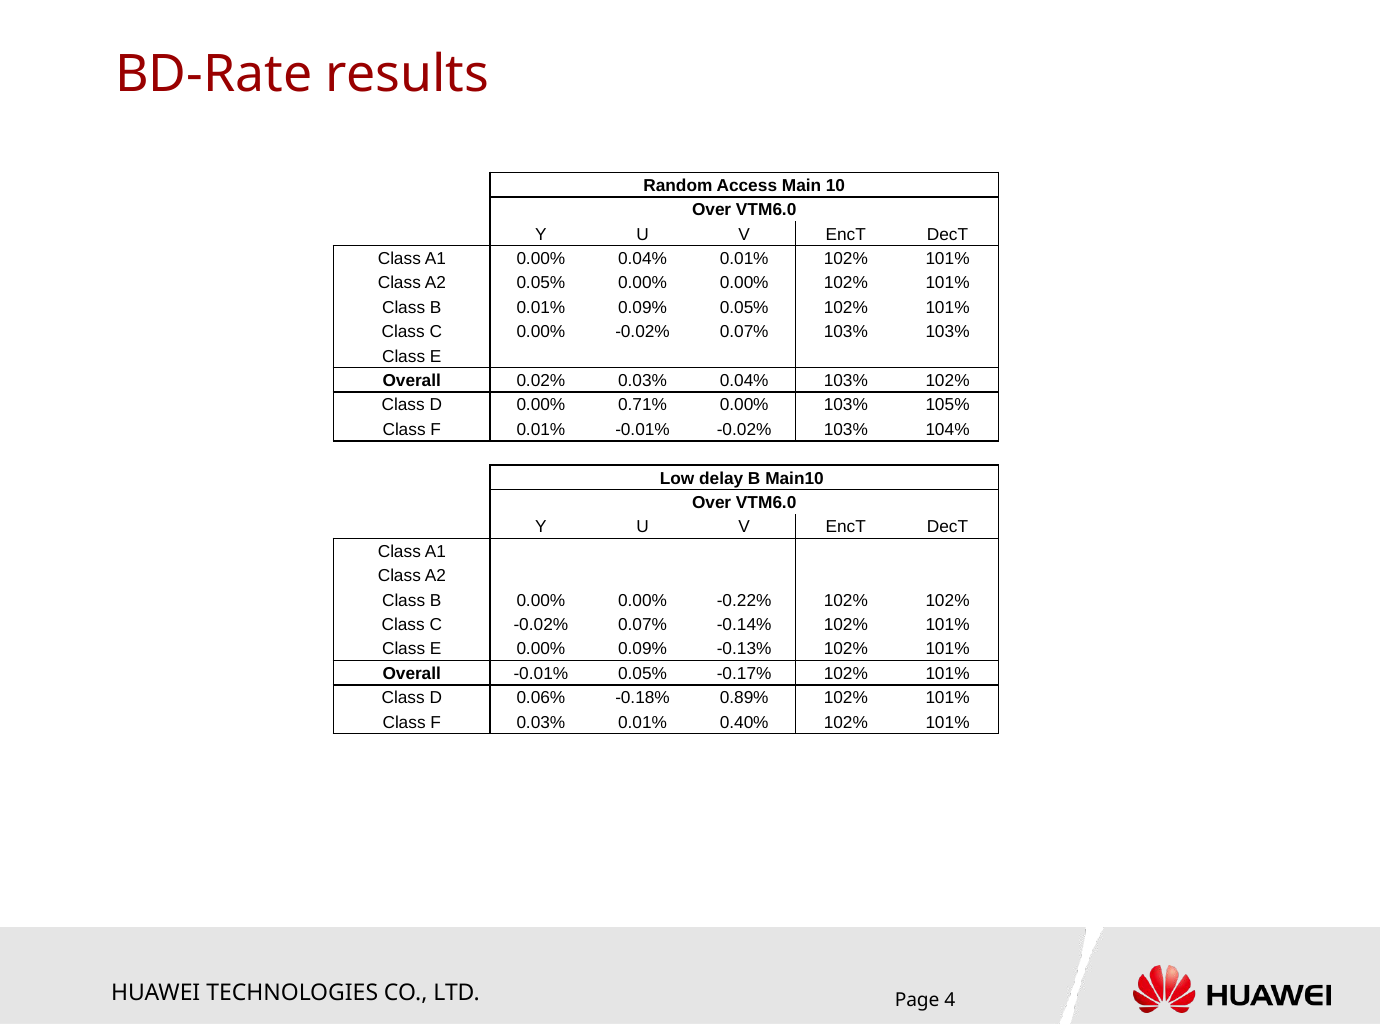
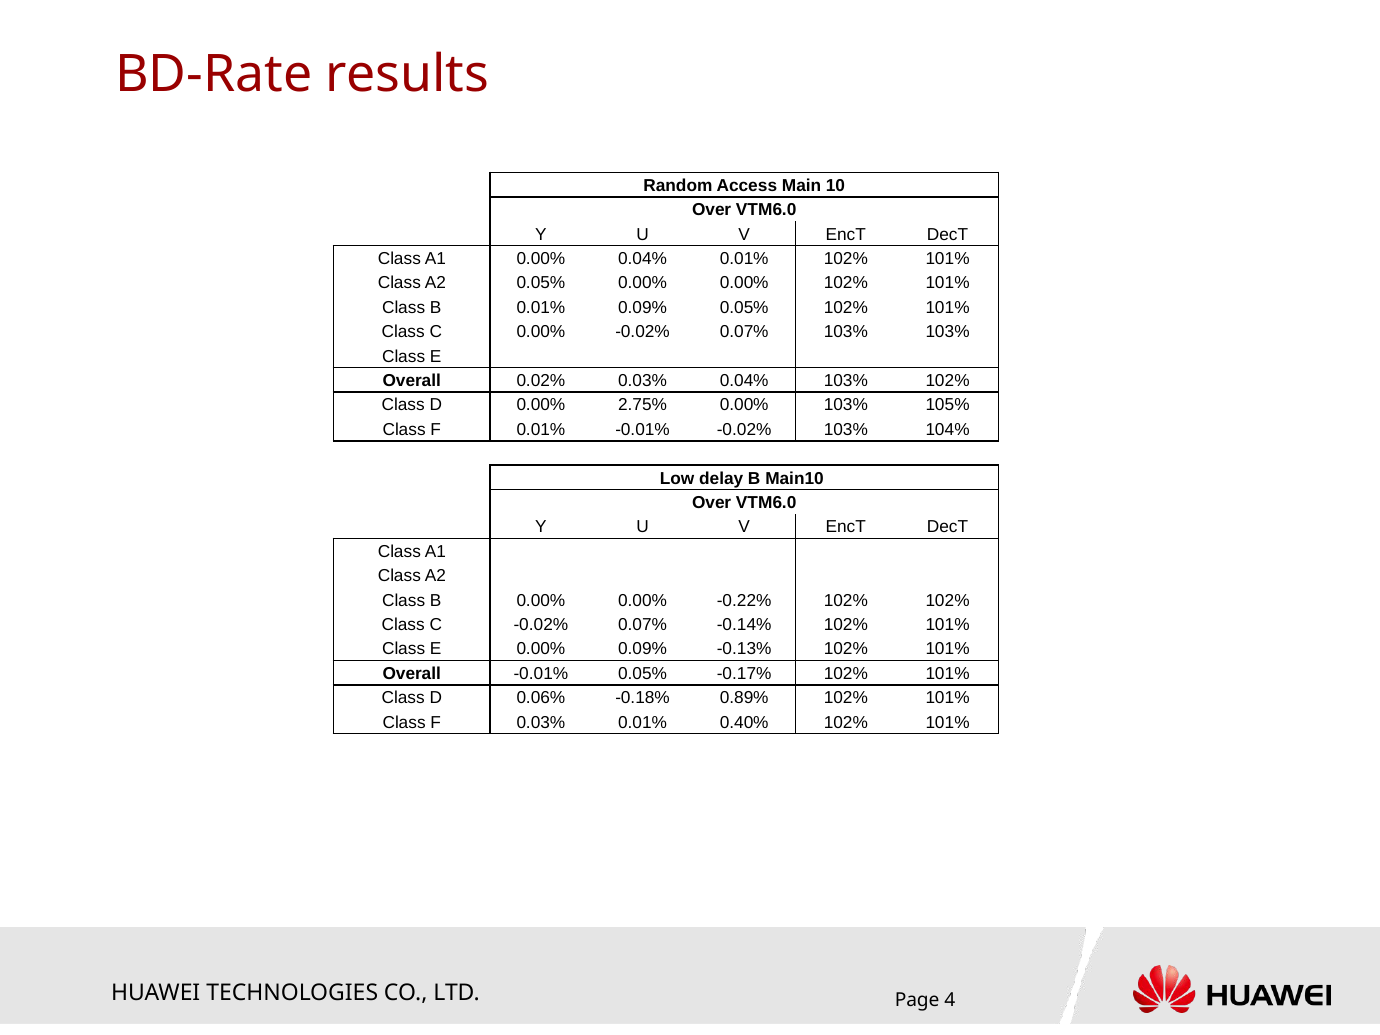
0.71%: 0.71% -> 2.75%
